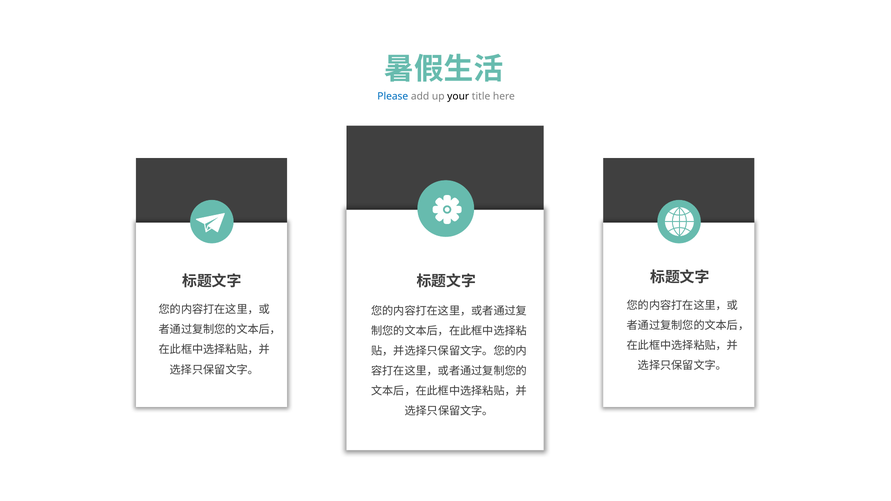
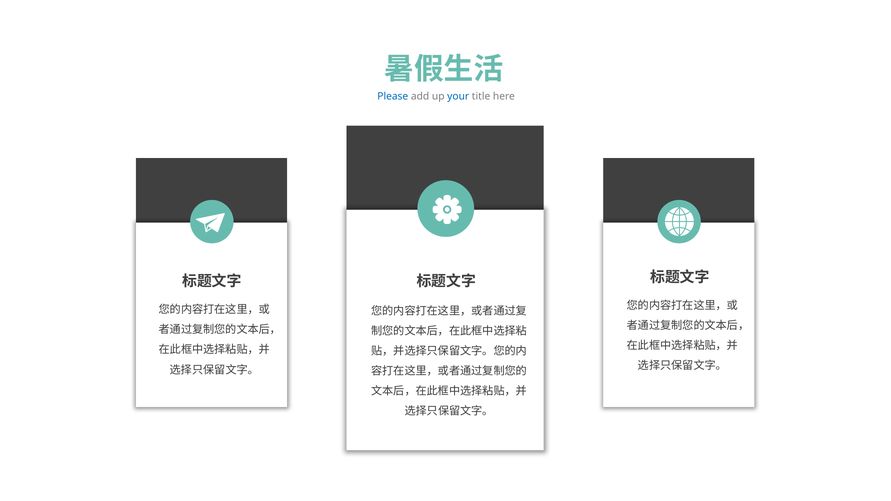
your colour: black -> blue
